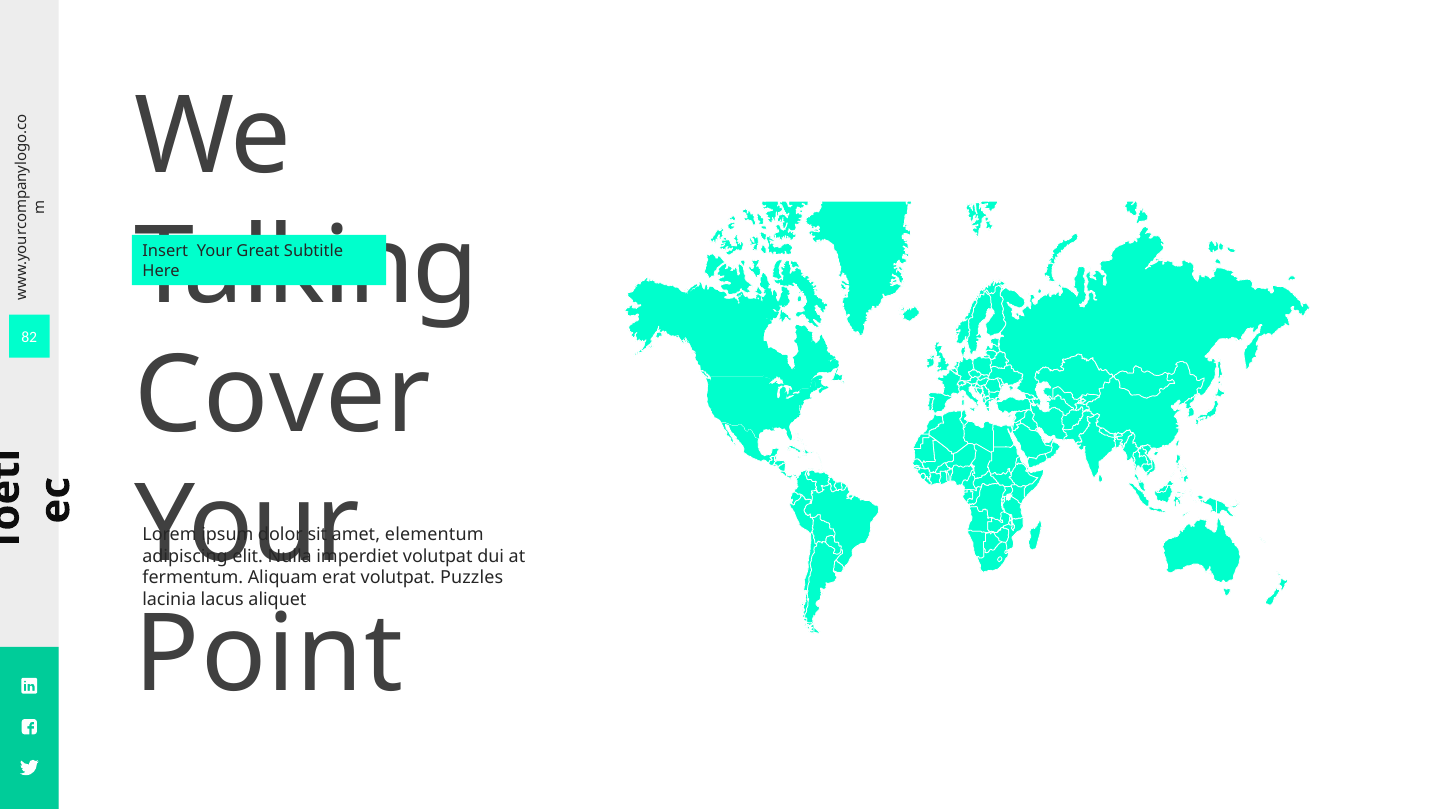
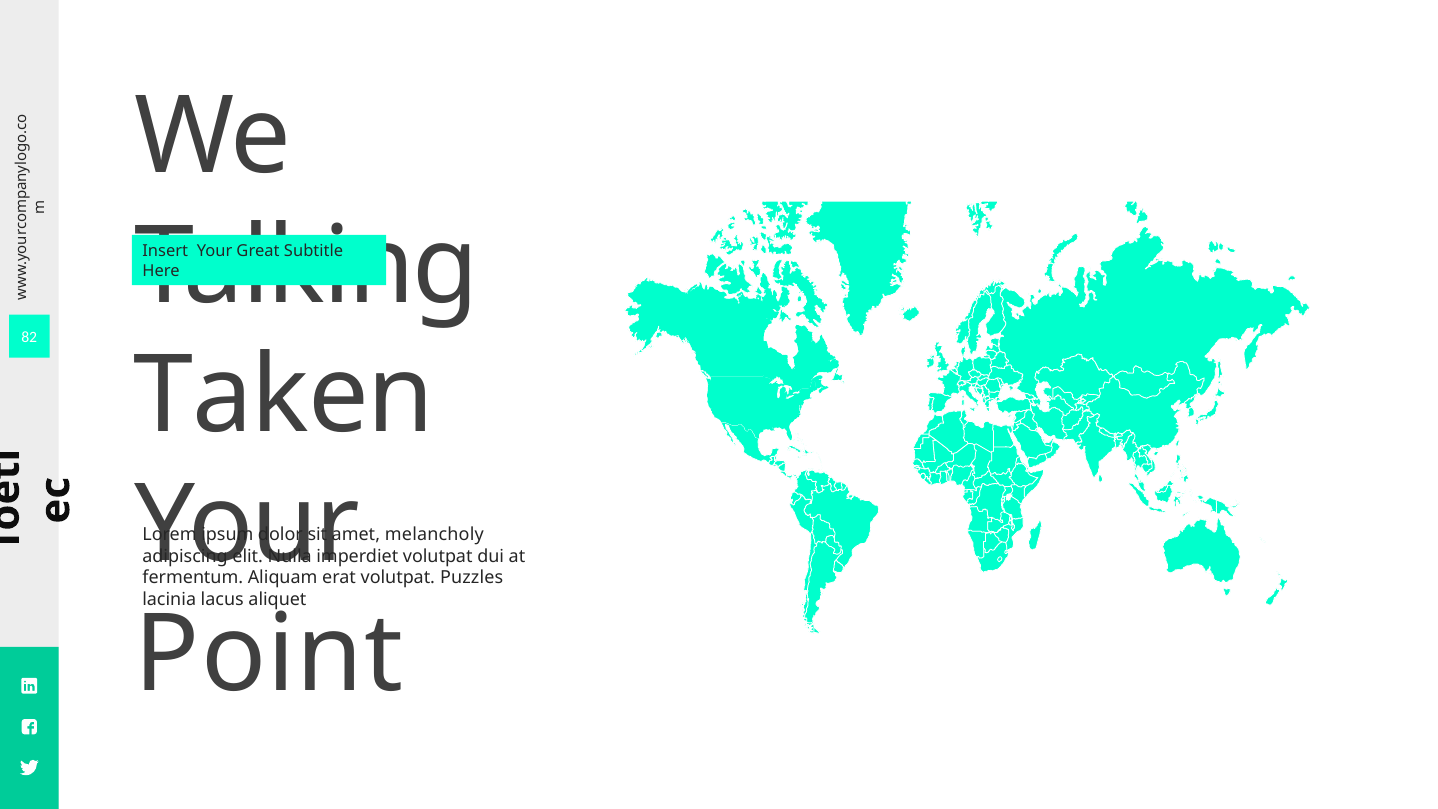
Cover: Cover -> Taken
elementum: elementum -> melancholy
